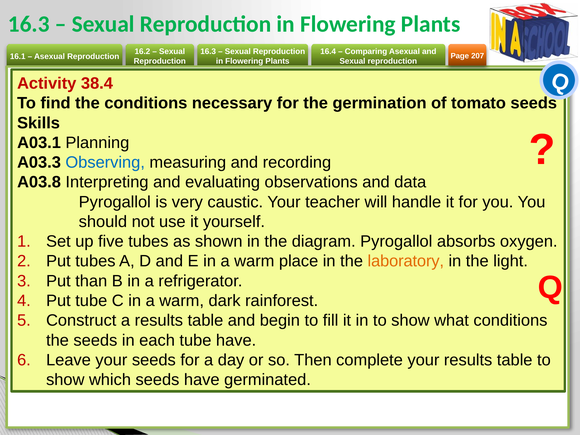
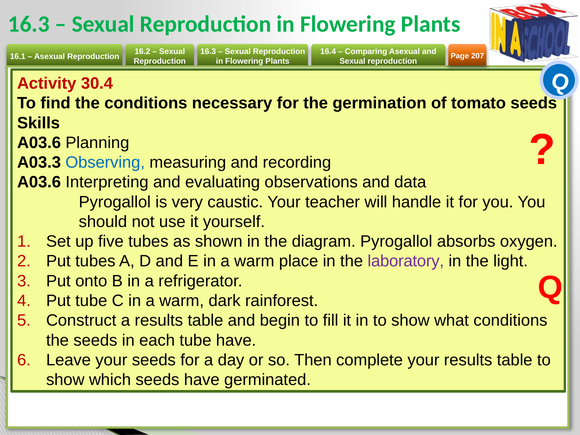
38.4: 38.4 -> 30.4
A03.1 at (39, 143): A03.1 -> A03.6
A03.8 at (39, 182): A03.8 -> A03.6
laboratory colour: orange -> purple
than: than -> onto
